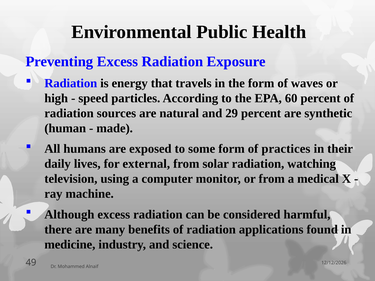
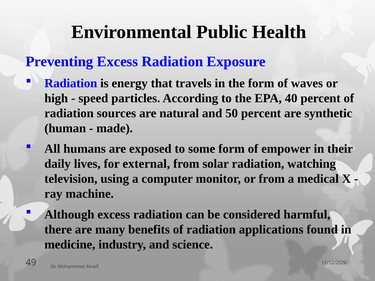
60: 60 -> 40
29: 29 -> 50
practices: practices -> empower
